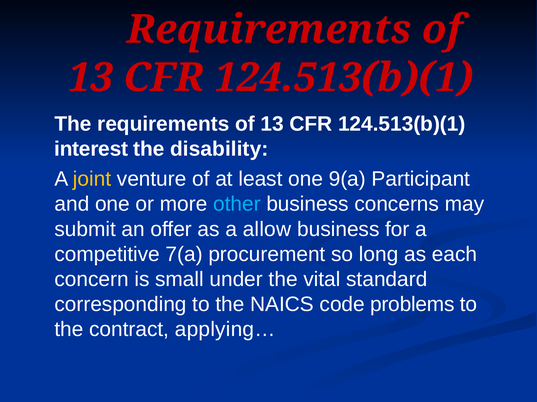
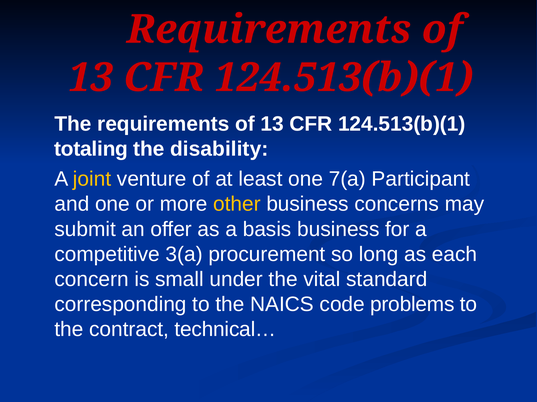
interest: interest -> totaling
9(a: 9(a -> 7(a
other colour: light blue -> yellow
allow: allow -> basis
7(a: 7(a -> 3(a
applying…: applying… -> technical…
